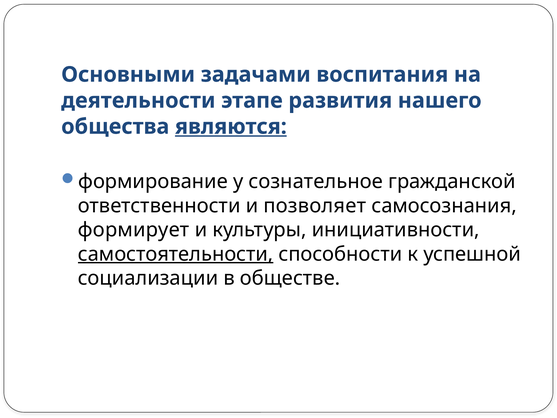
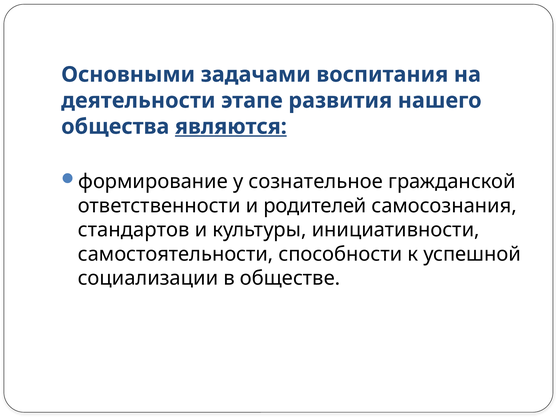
позволяет: позволяет -> родителей
формирует: формирует -> стандартов
самостоятельности underline: present -> none
